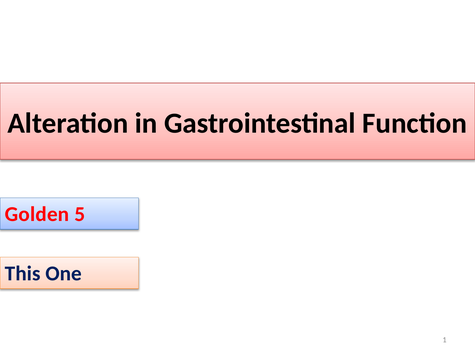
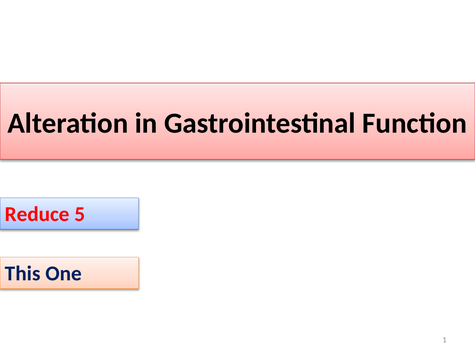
Golden: Golden -> Reduce
